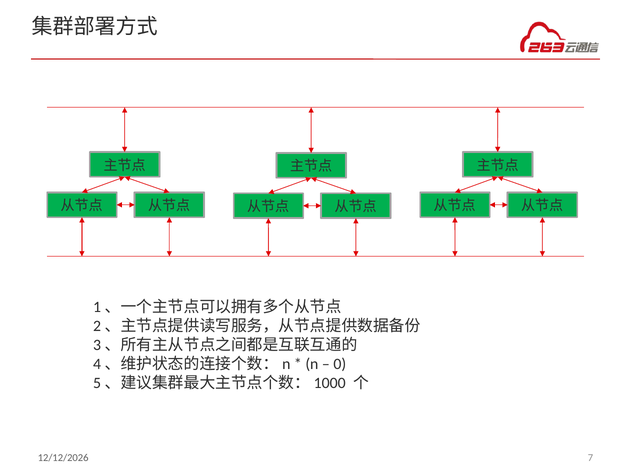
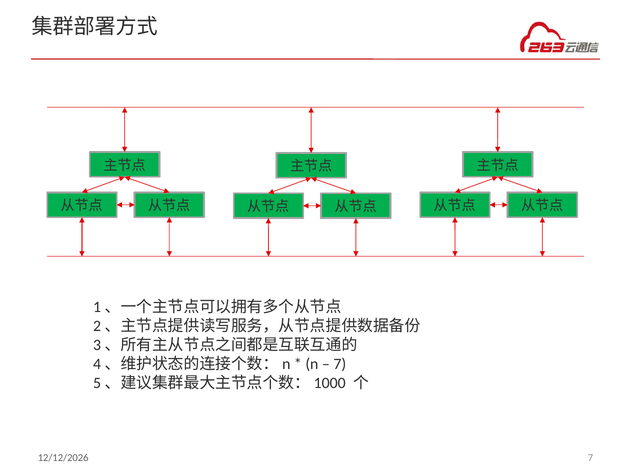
0 at (340, 364): 0 -> 7
